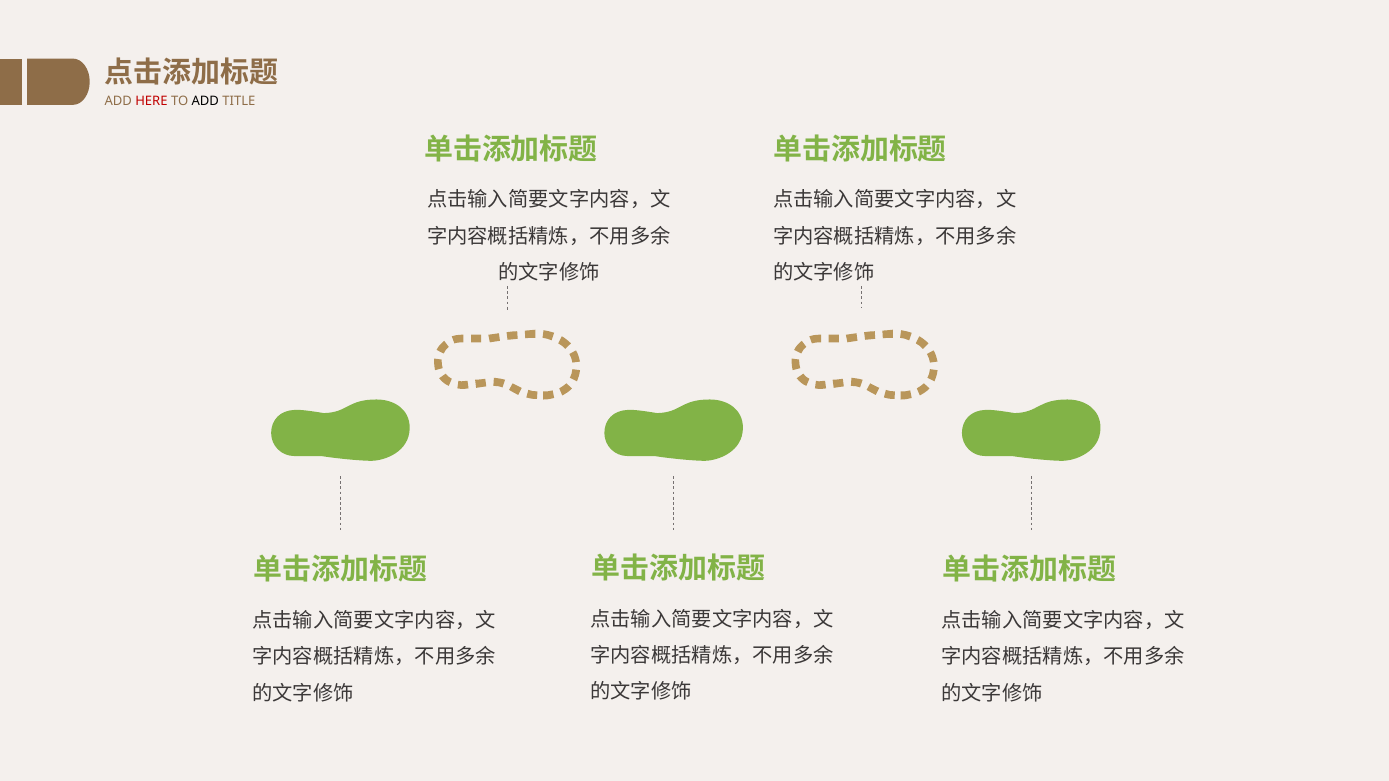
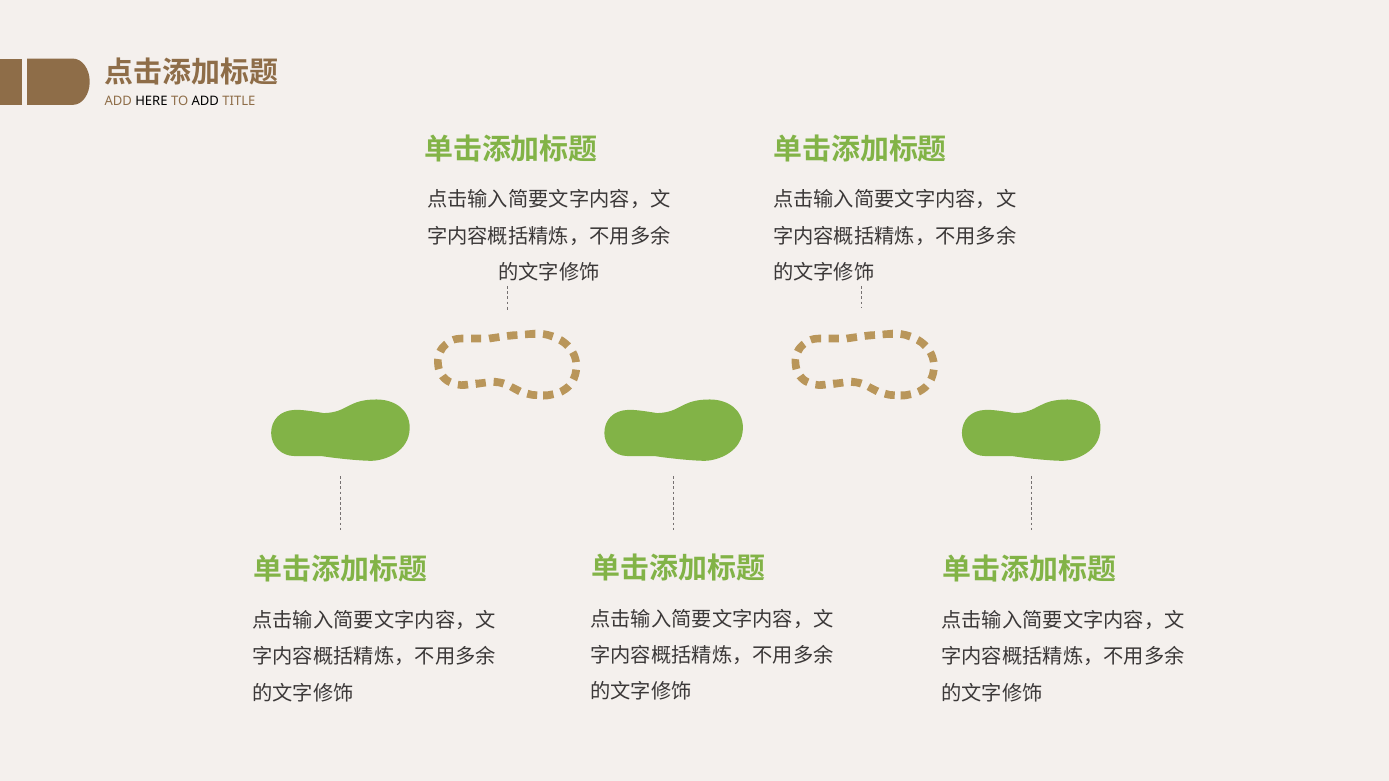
HERE colour: red -> black
